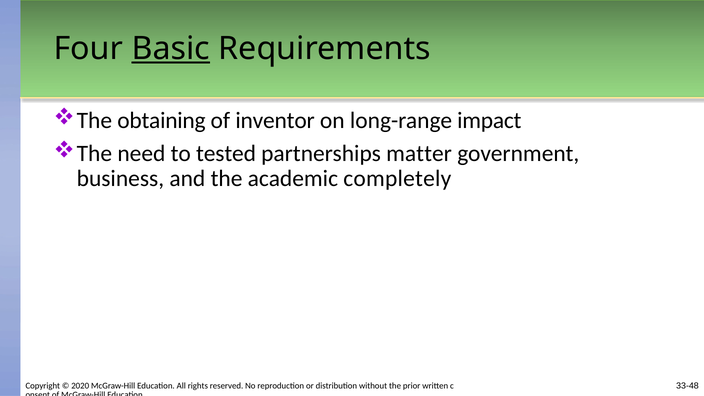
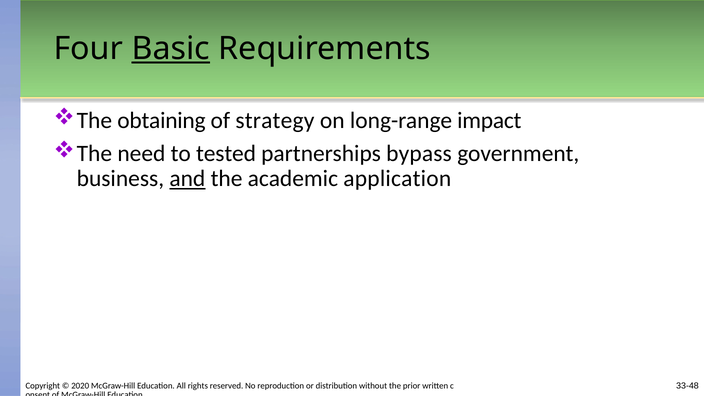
inventor: inventor -> strategy
matter: matter -> bypass
and underline: none -> present
completely: completely -> application
